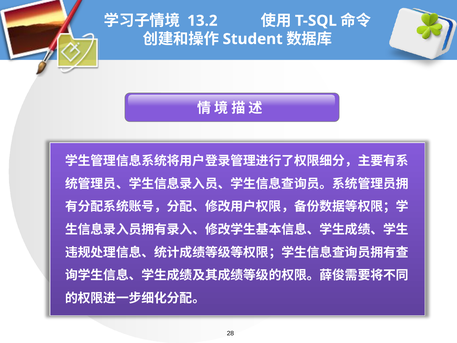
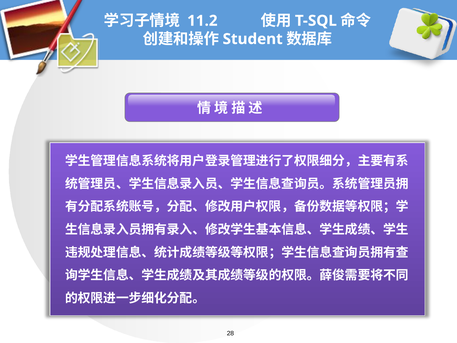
13.2: 13.2 -> 11.2
